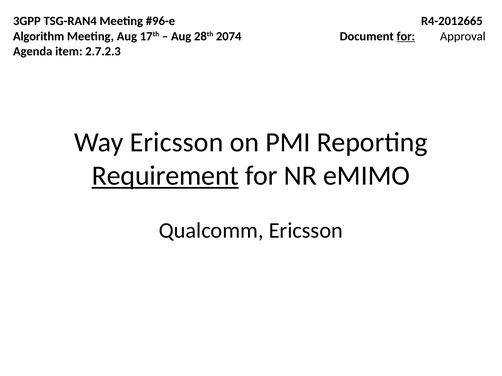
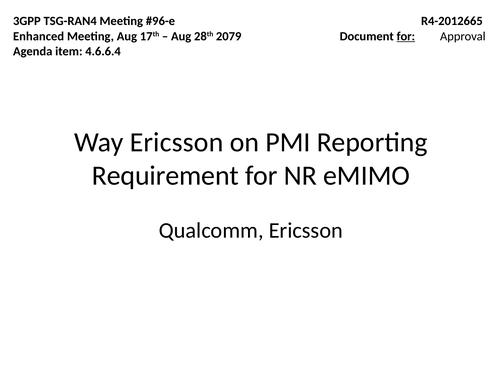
Algorithm: Algorithm -> Enhanced
2074: 2074 -> 2079
2.7.2.3: 2.7.2.3 -> 4.6.6.4
Requirement underline: present -> none
